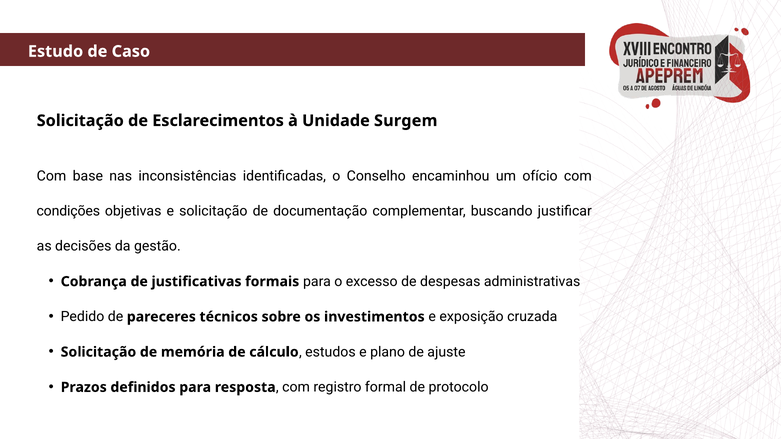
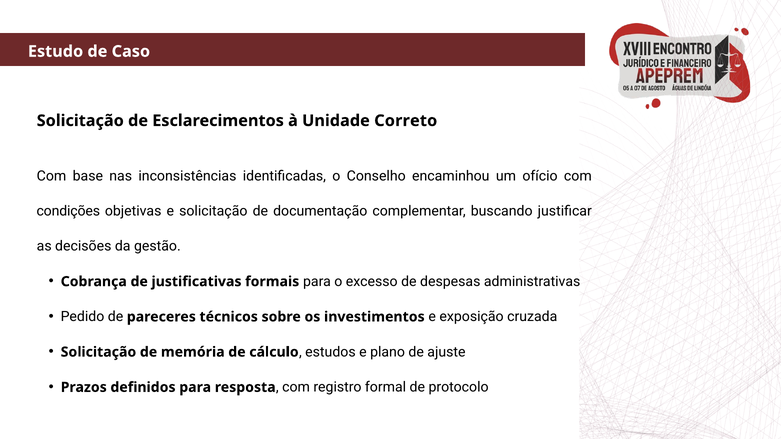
Surgem: Surgem -> Correto
